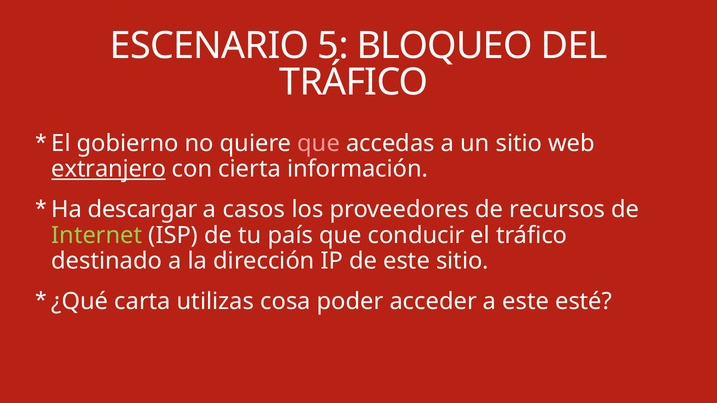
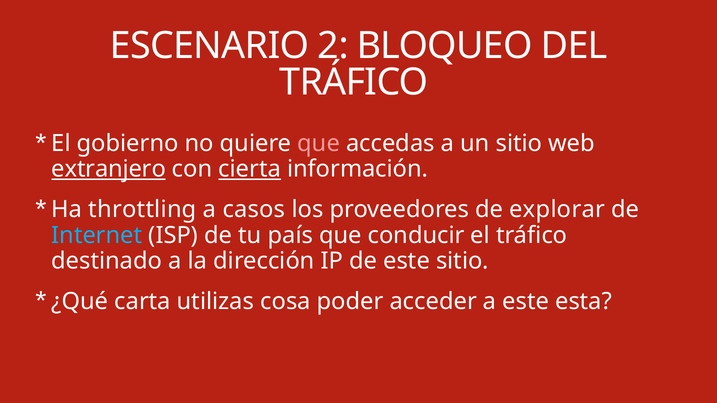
5: 5 -> 2
cierta underline: none -> present
descargar: descargar -> throttling
recursos: recursos -> explorar
Internet colour: light green -> light blue
esté: esté -> esta
